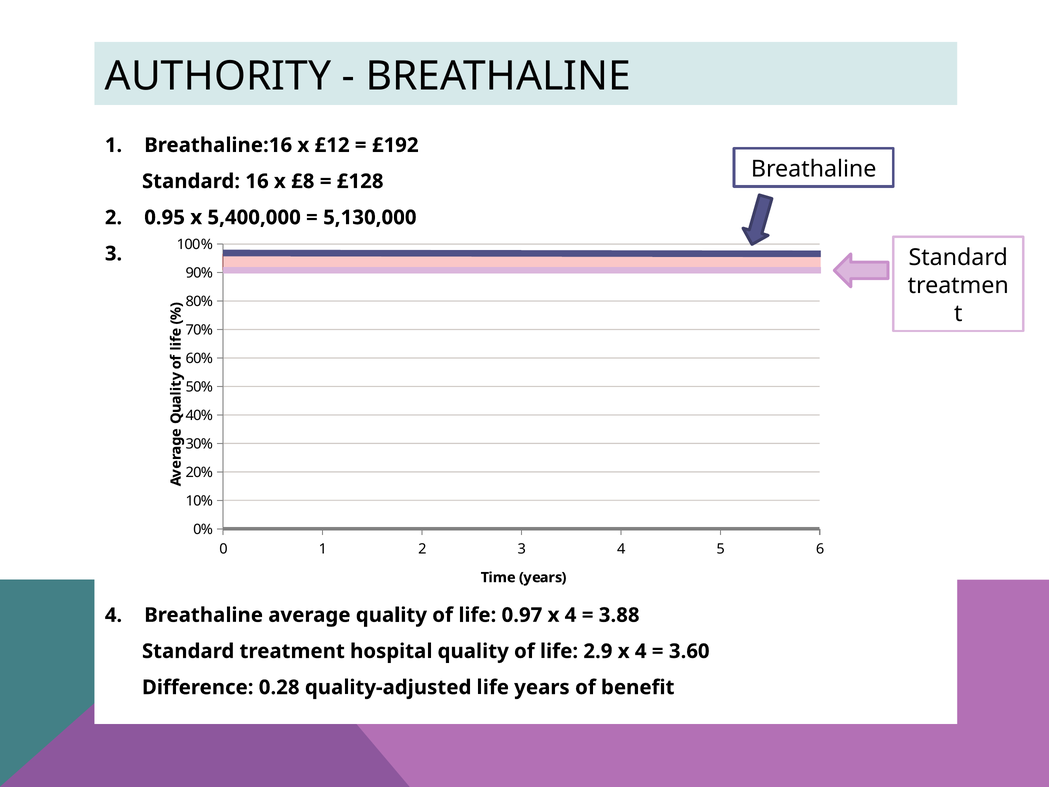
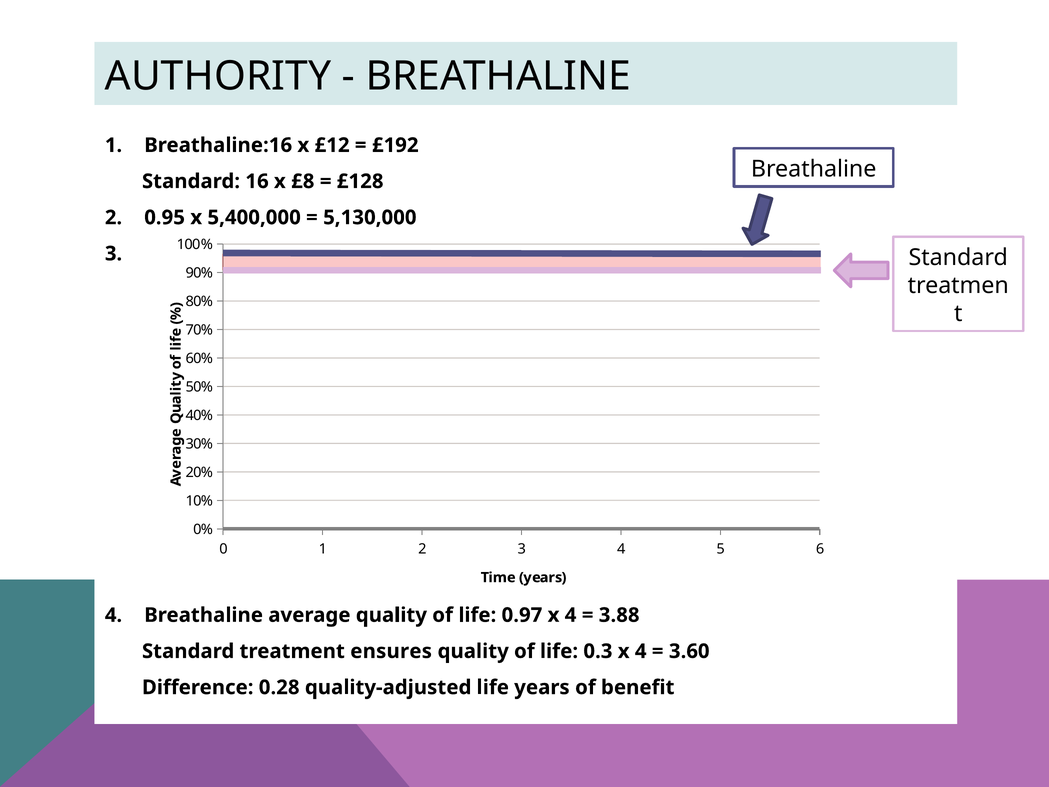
hospital: hospital -> ensures
2.9: 2.9 -> 0.3
